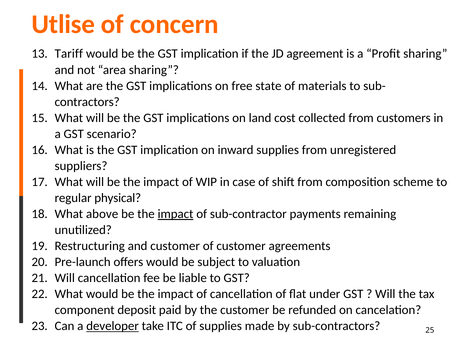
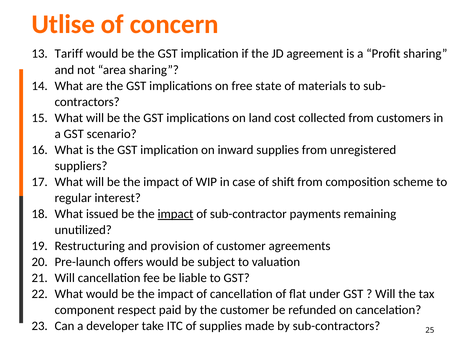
physical: physical -> interest
above: above -> issued
and customer: customer -> provision
deposit: deposit -> respect
developer underline: present -> none
